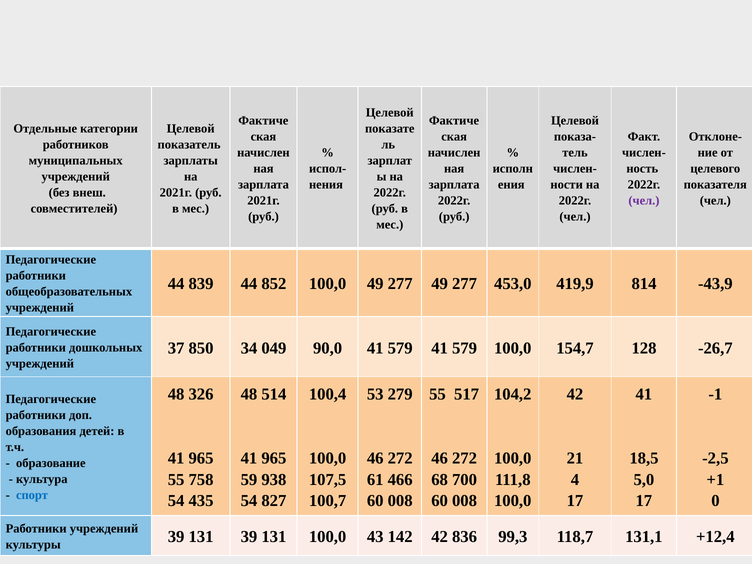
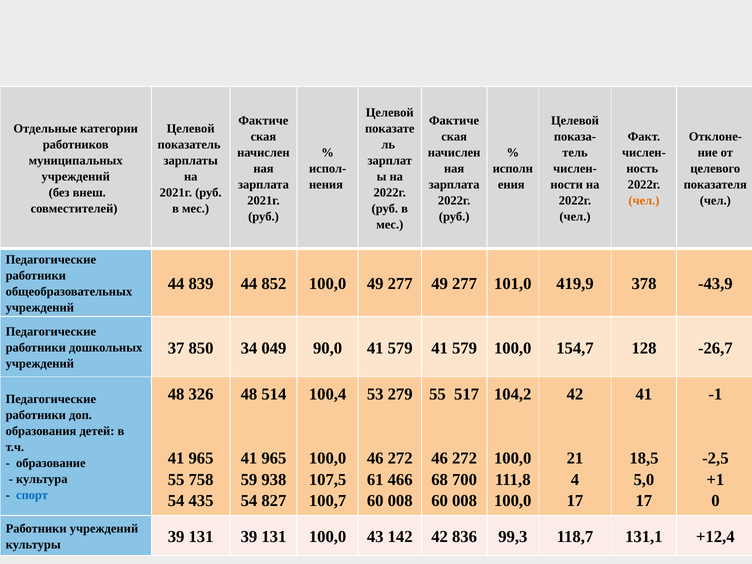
чел at (644, 201) colour: purple -> orange
453,0: 453,0 -> 101,0
814: 814 -> 378
